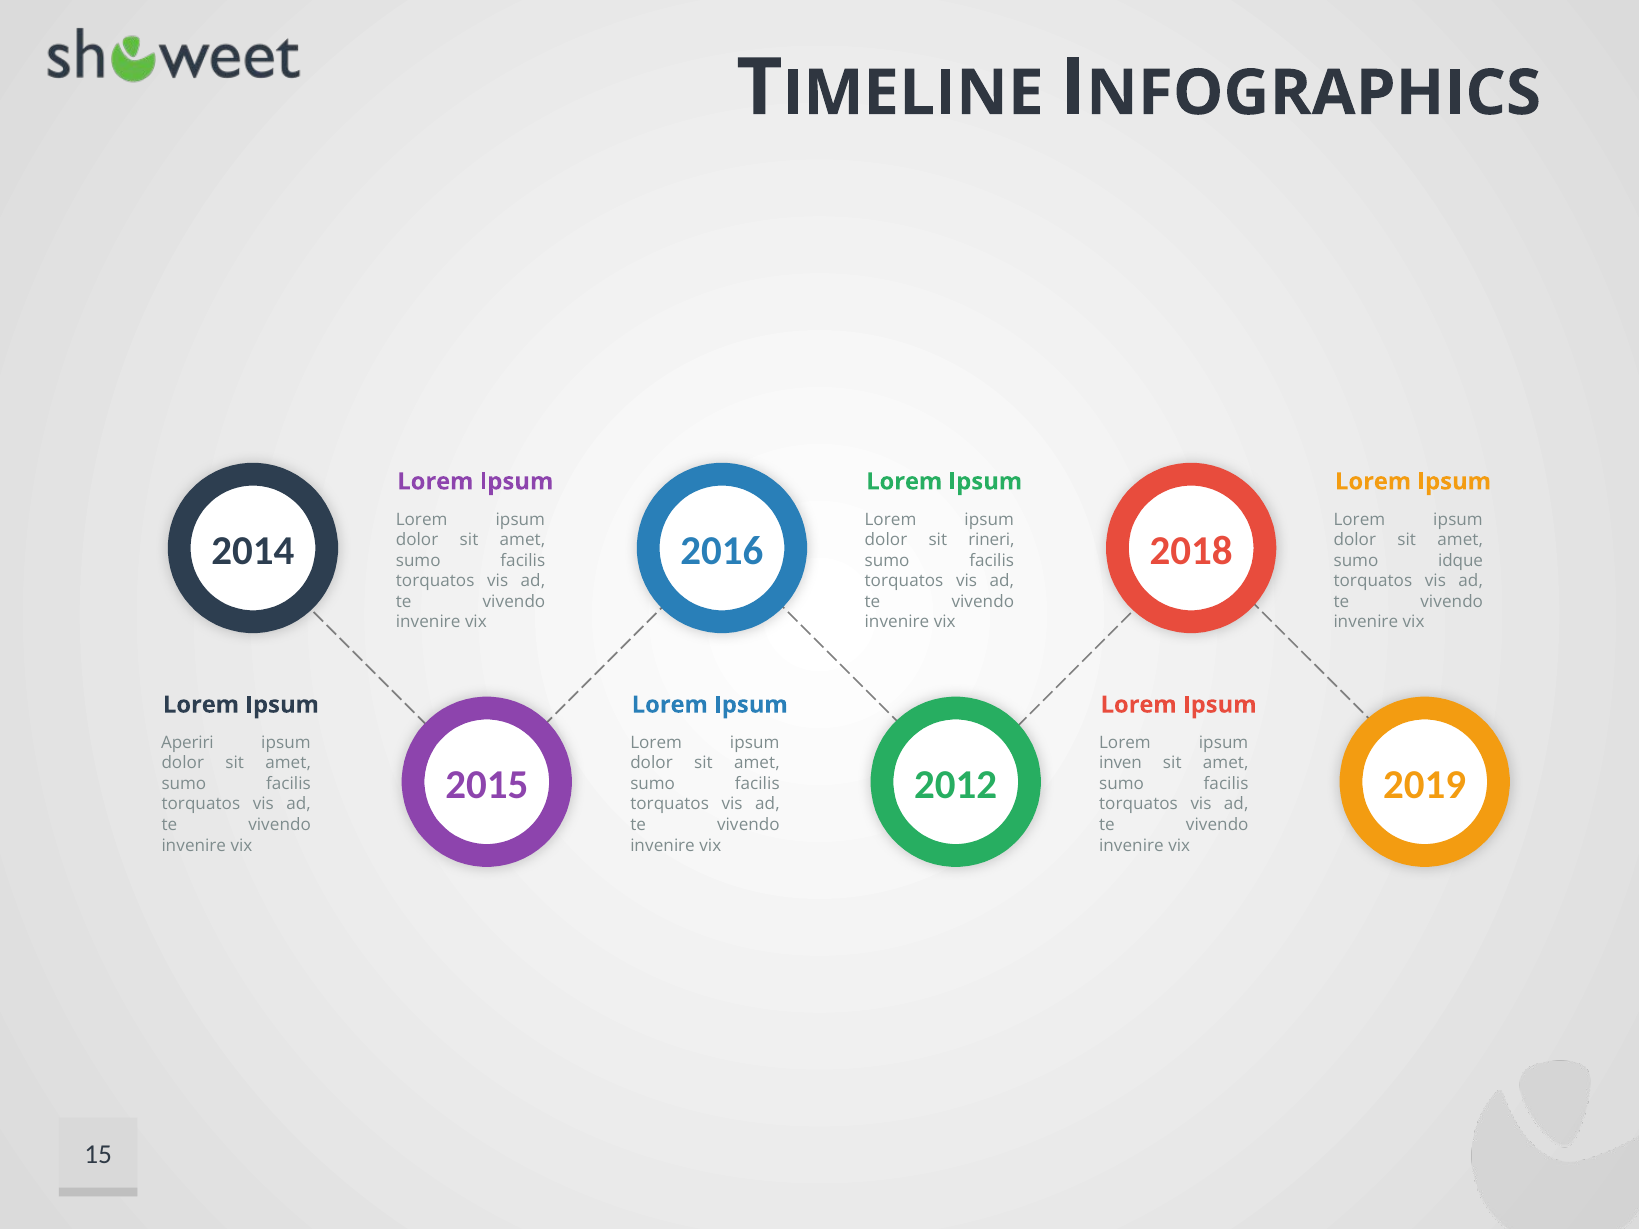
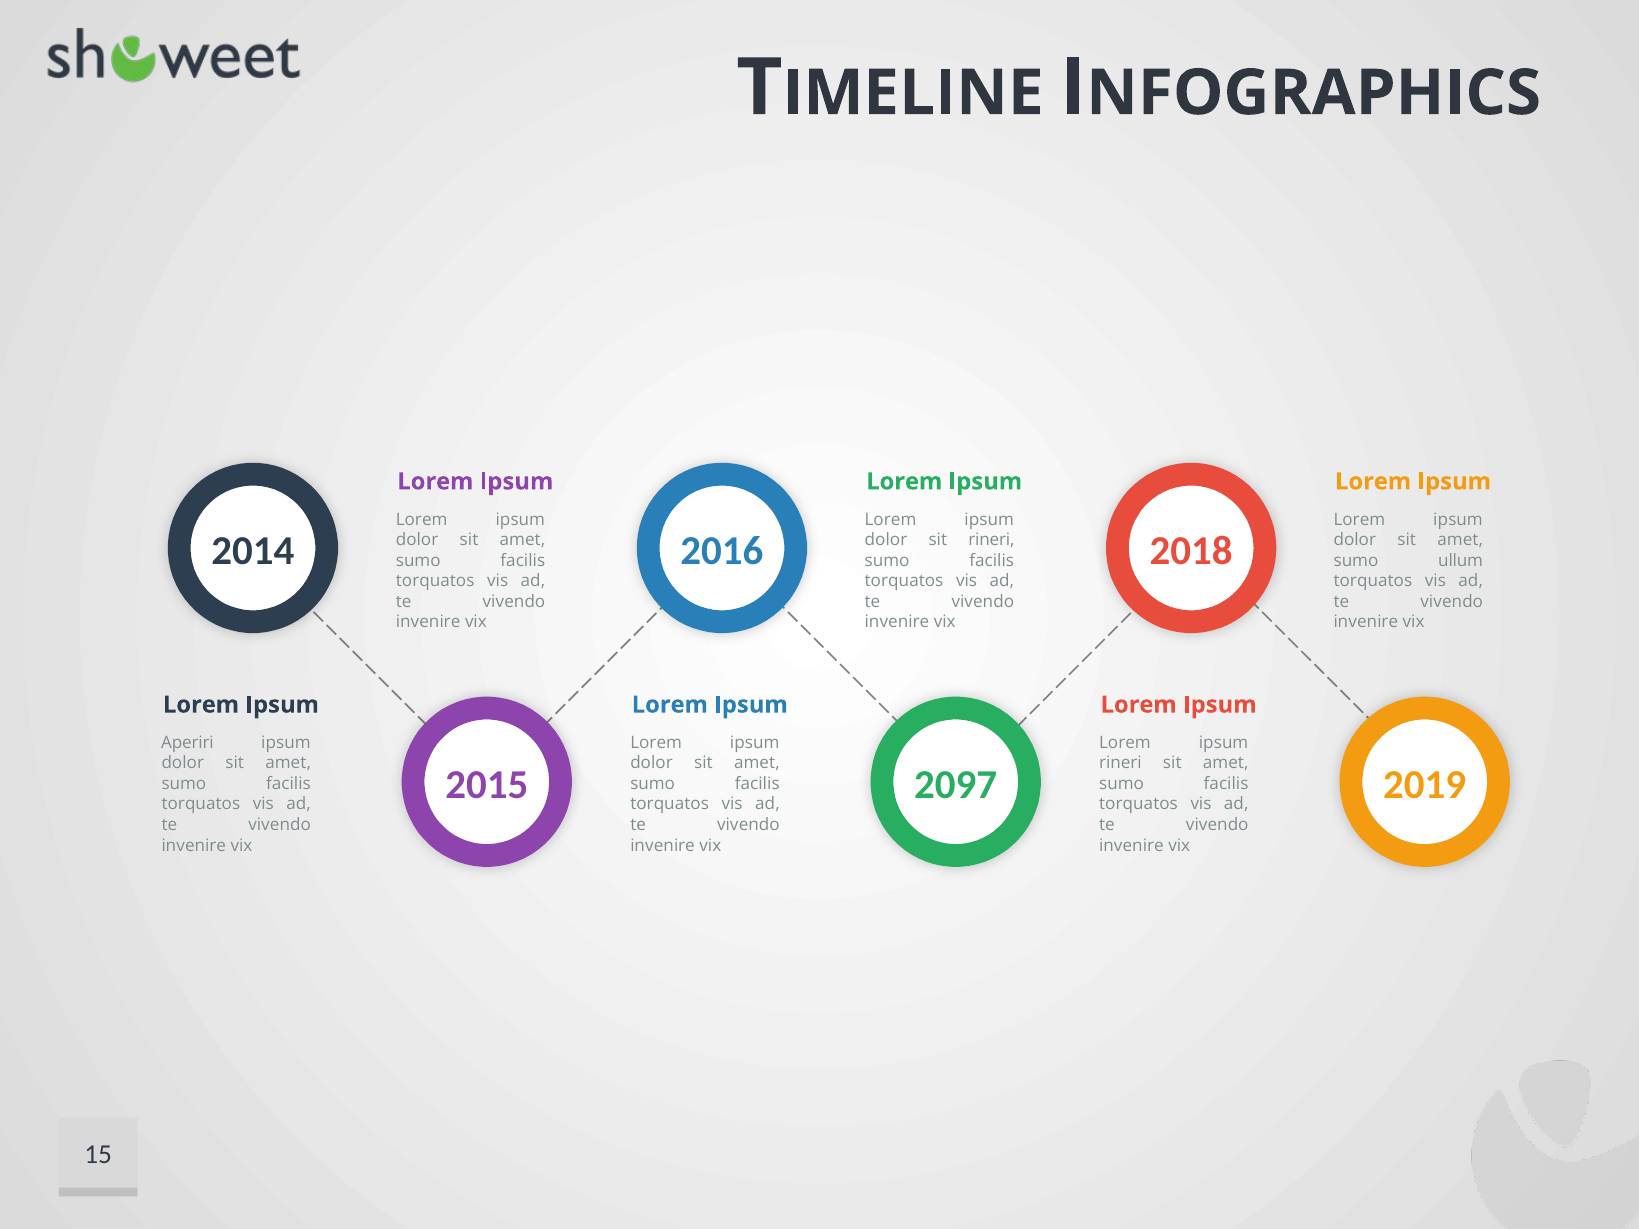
idque: idque -> ullum
inven at (1120, 763): inven -> rineri
2012: 2012 -> 2097
